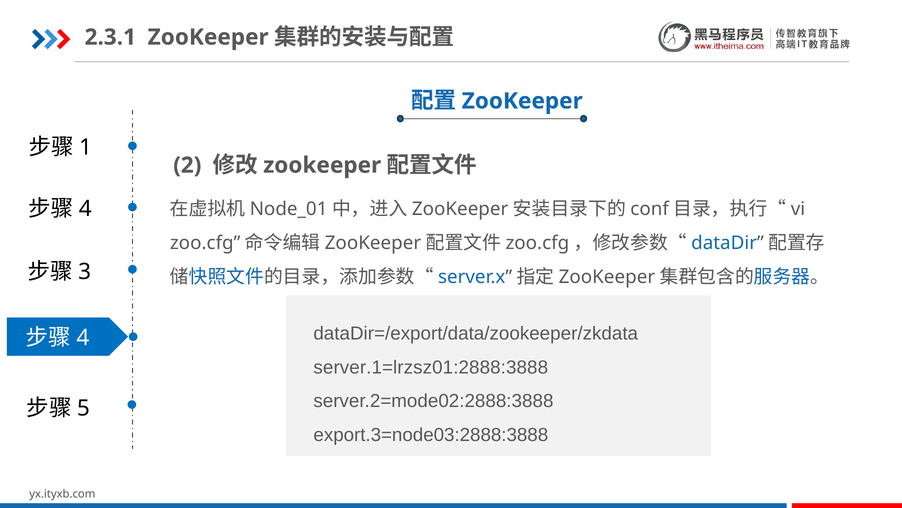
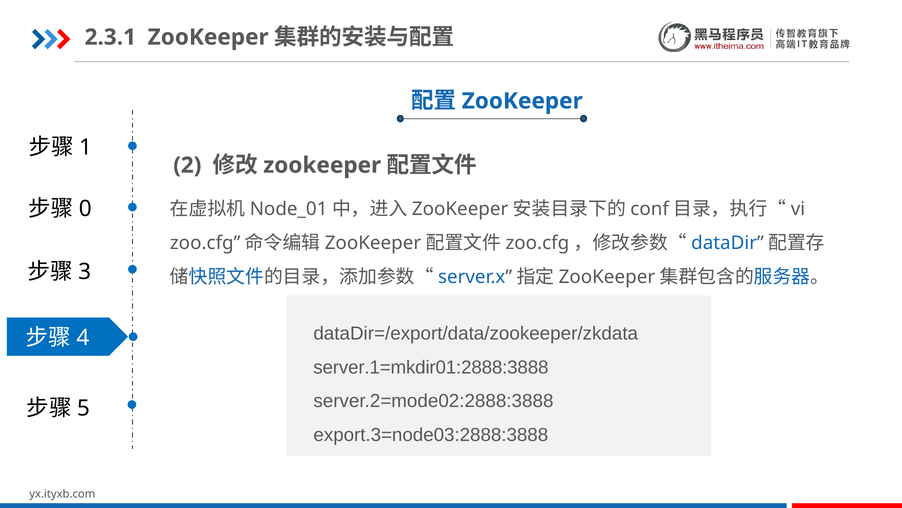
4 at (85, 208): 4 -> 0
server.1=lrzsz01:2888:3888: server.1=lrzsz01:2888:3888 -> server.1=mkdir01:2888:3888
